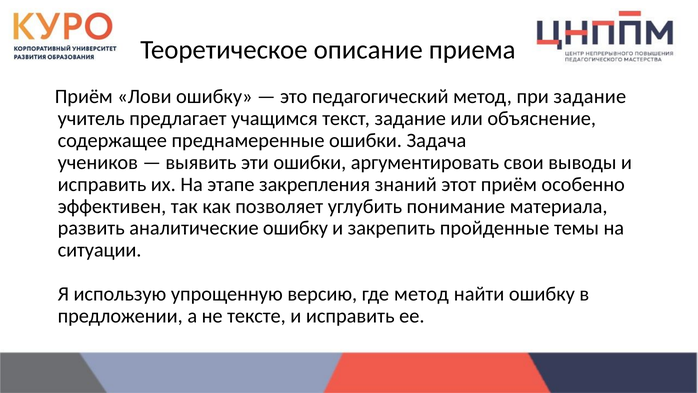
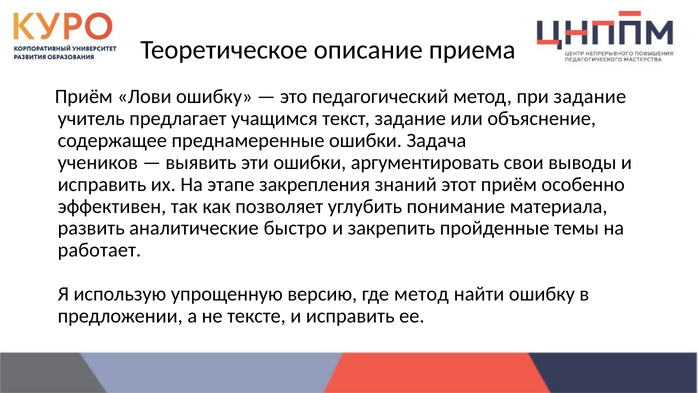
аналитические ошибку: ошибку -> быстро
ситуации: ситуации -> работает
